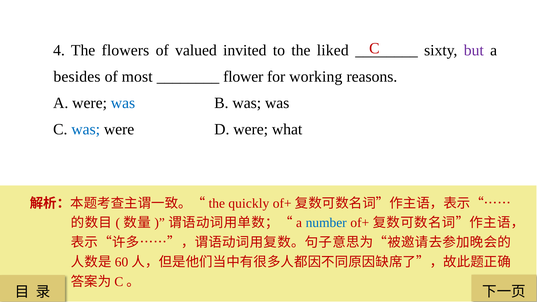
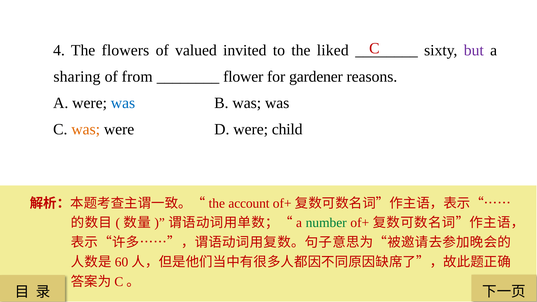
besides: besides -> sharing
most: most -> from
working: working -> gardener
was at (86, 129) colour: blue -> orange
what: what -> child
quickly: quickly -> account
number colour: blue -> green
